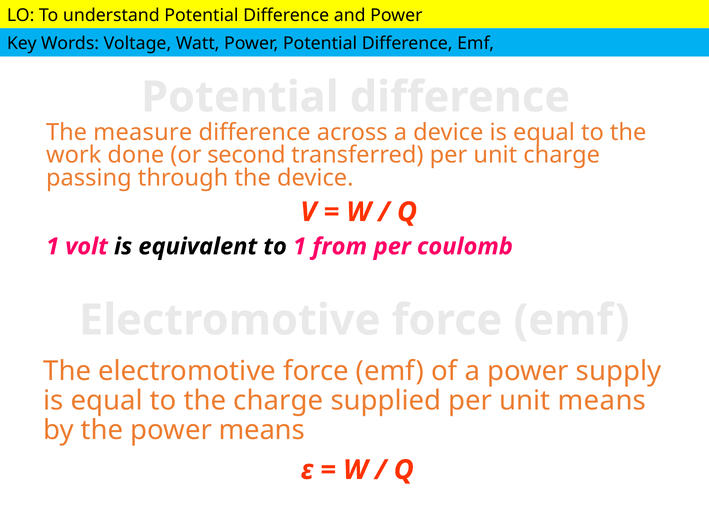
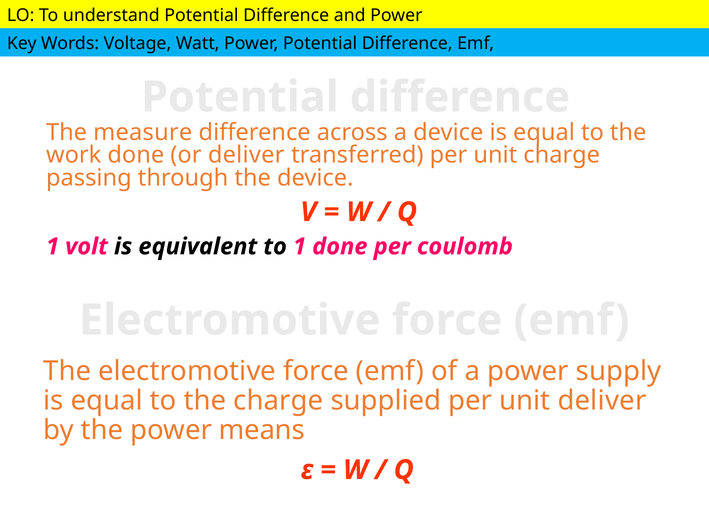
or second: second -> deliver
1 from: from -> done
unit means: means -> deliver
